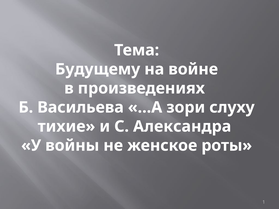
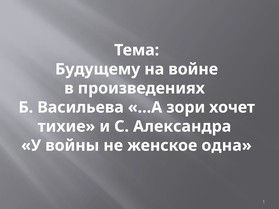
слуху: слуху -> хочет
роты: роты -> одна
